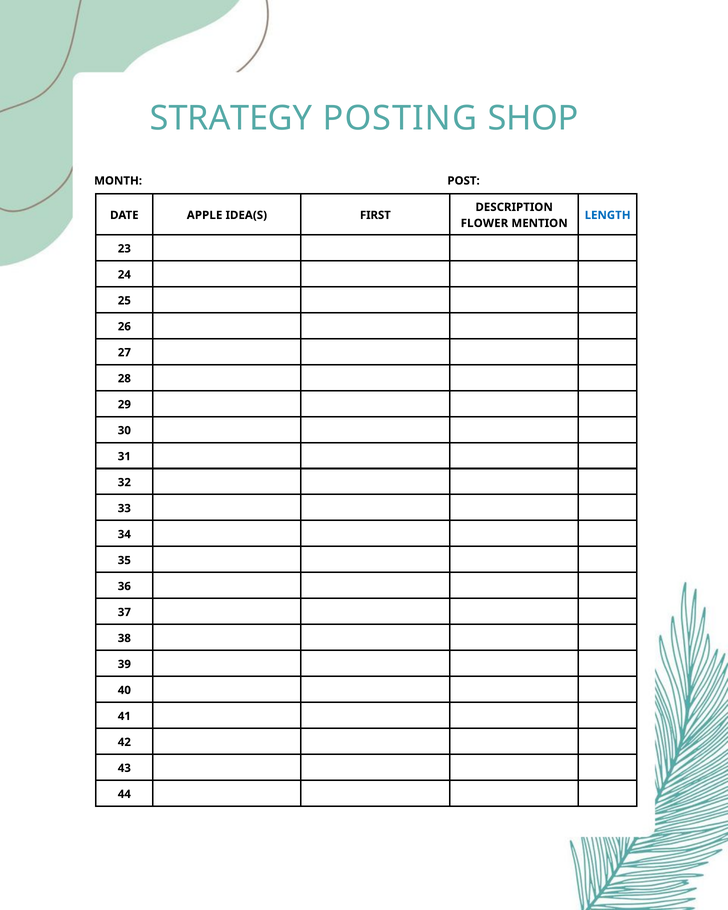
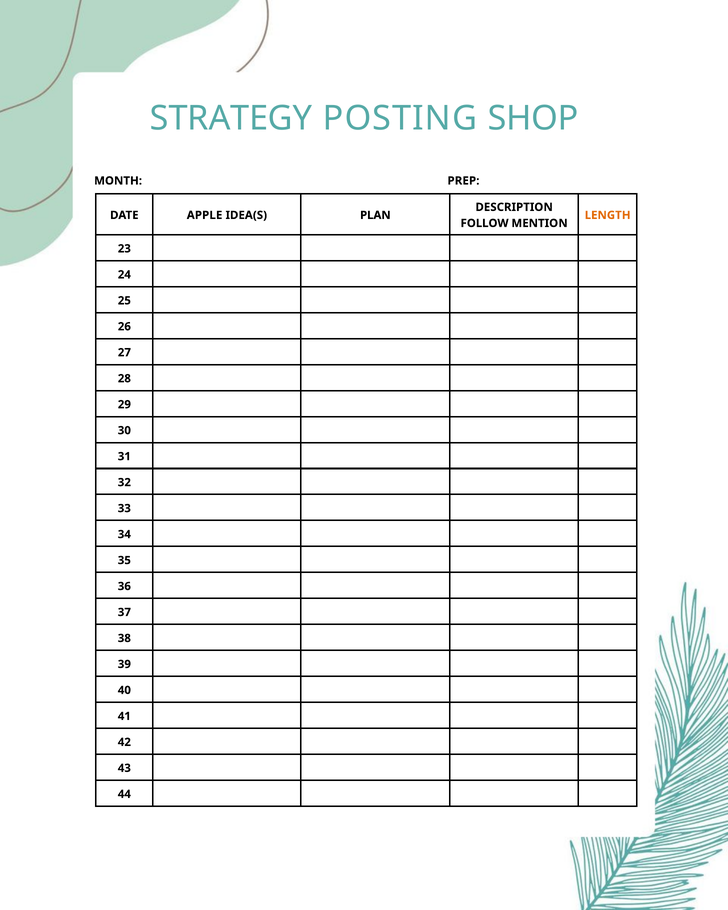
POST: POST -> PREP
FIRST: FIRST -> PLAN
LENGTH colour: blue -> orange
FLOWER: FLOWER -> FOLLOW
